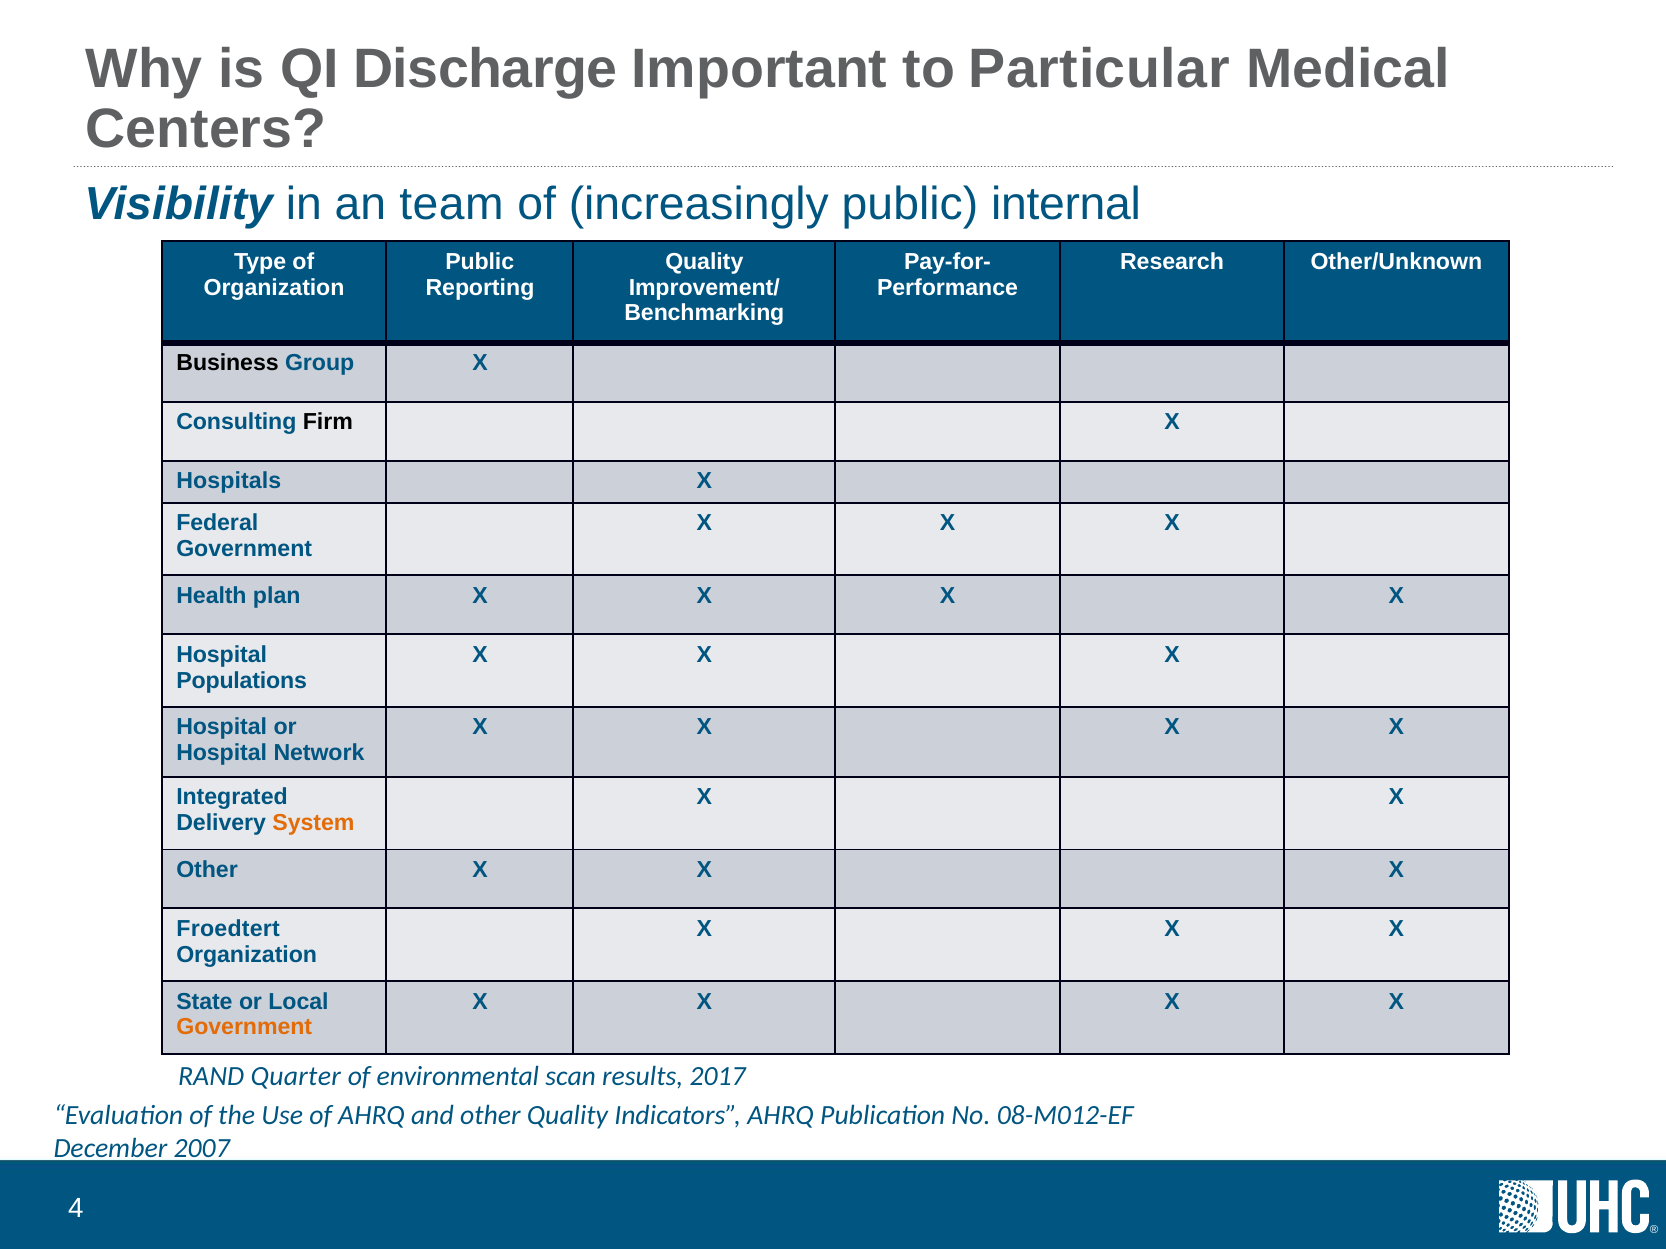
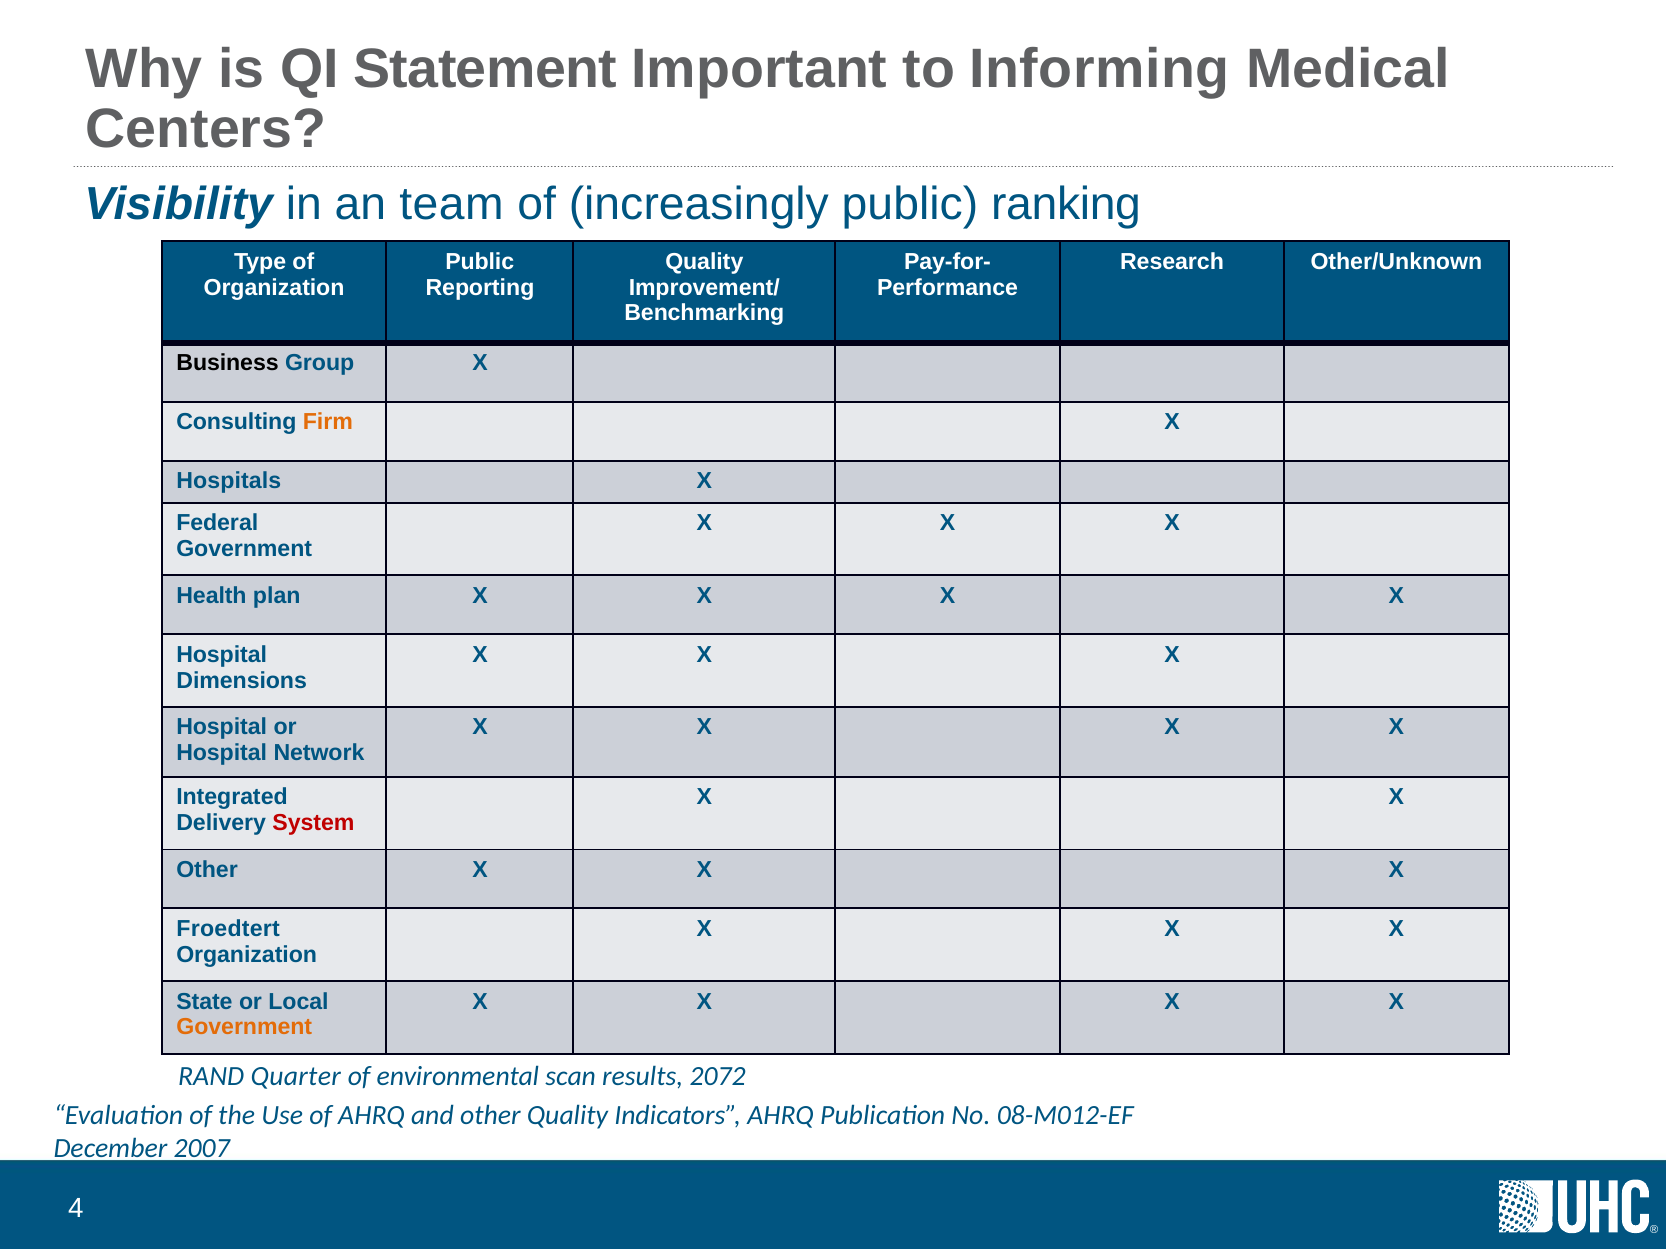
Discharge: Discharge -> Statement
Particular: Particular -> Informing
internal: internal -> ranking
Firm colour: black -> orange
Populations: Populations -> Dimensions
System colour: orange -> red
2017: 2017 -> 2072
